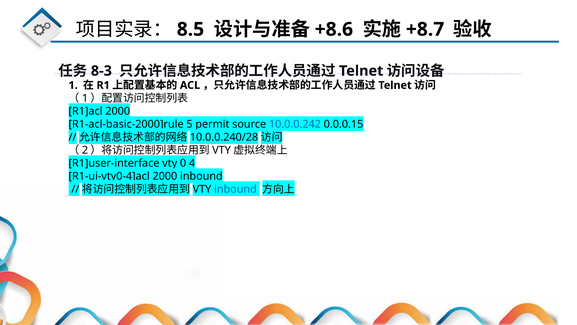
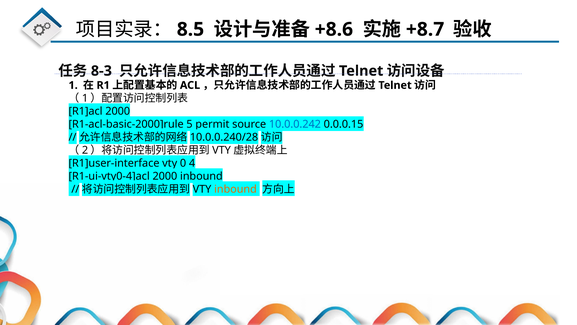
inbound at (235, 189) colour: blue -> orange
